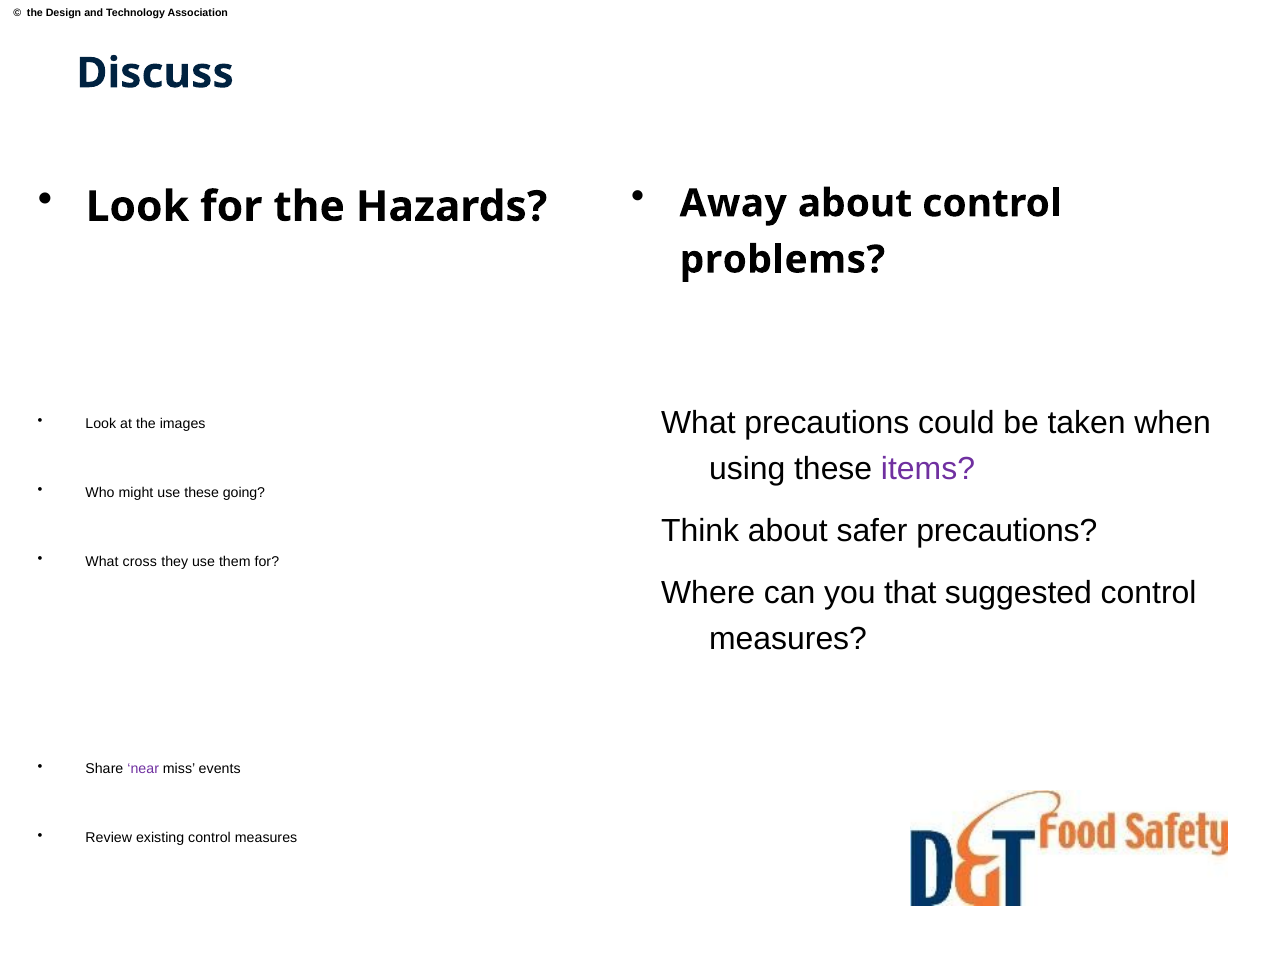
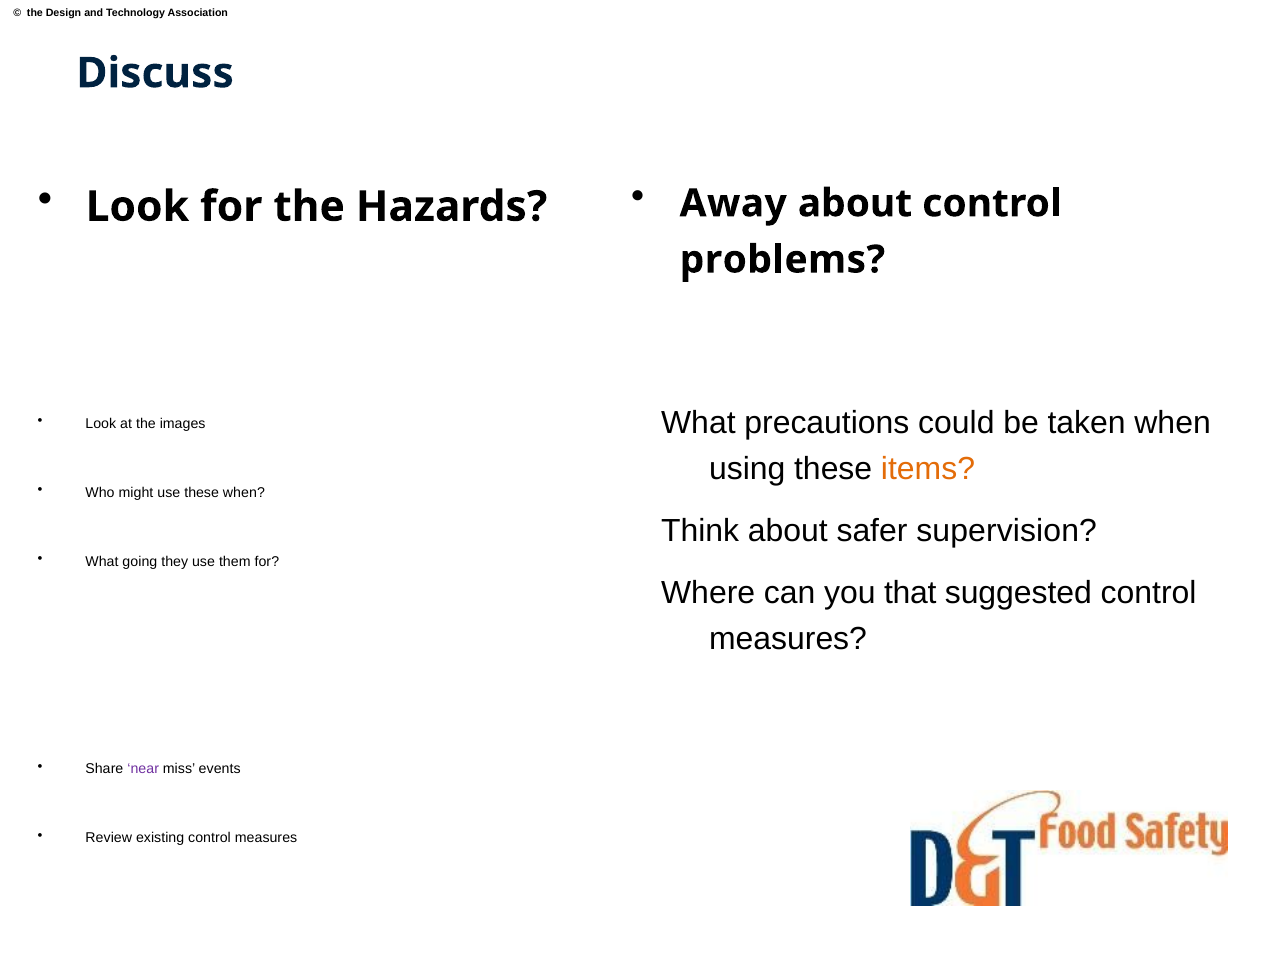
items colour: purple -> orange
these going: going -> when
safer precautions: precautions -> supervision
cross: cross -> going
